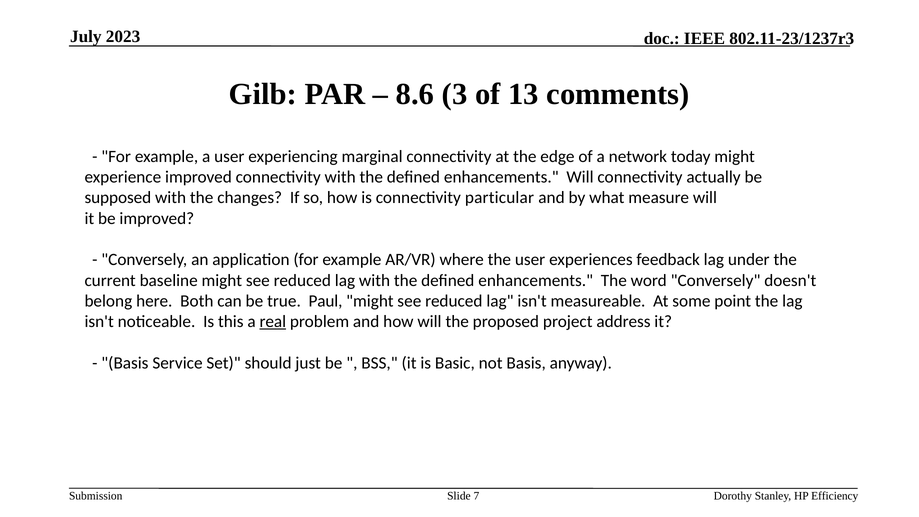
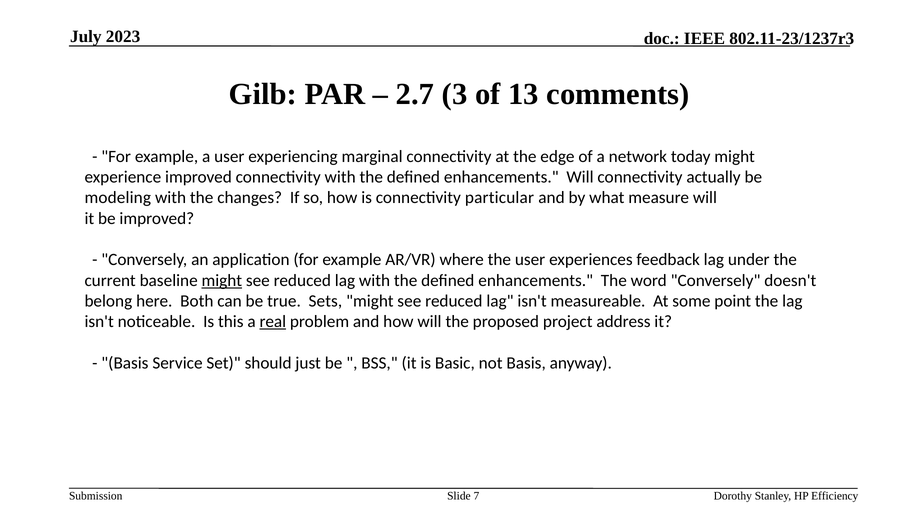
8.6: 8.6 -> 2.7
supposed: supposed -> modeling
might at (222, 280) underline: none -> present
Paul: Paul -> Sets
